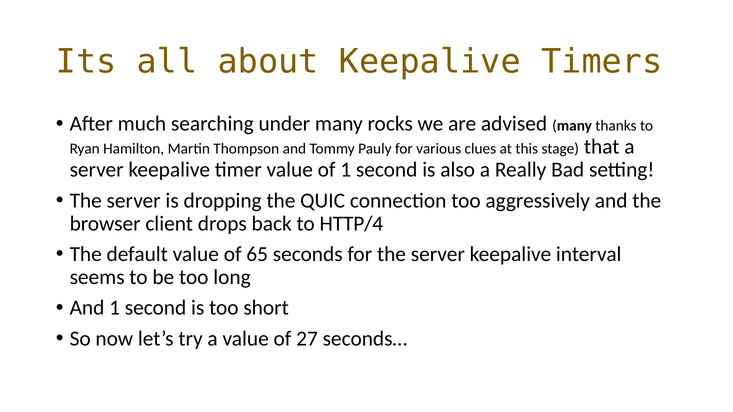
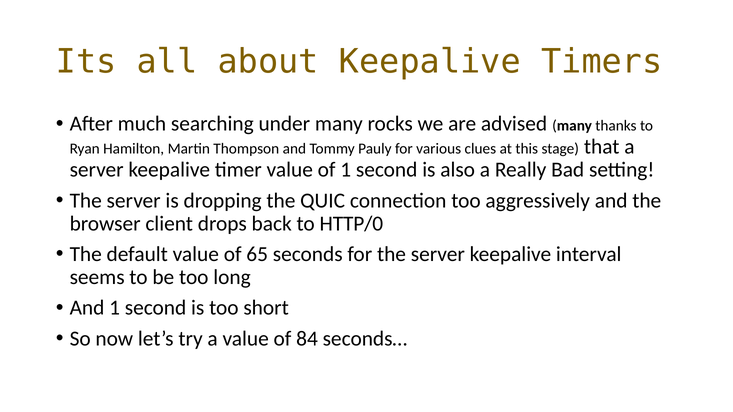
HTTP/4: HTTP/4 -> HTTP/0
27: 27 -> 84
